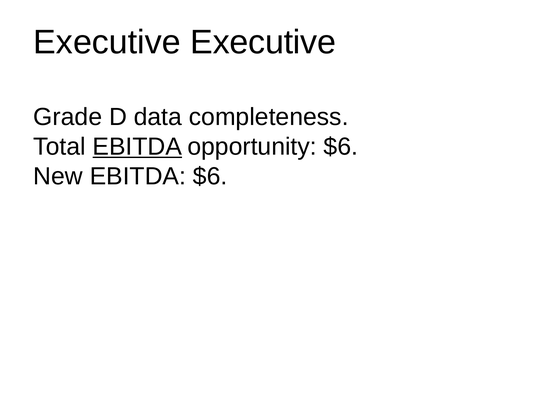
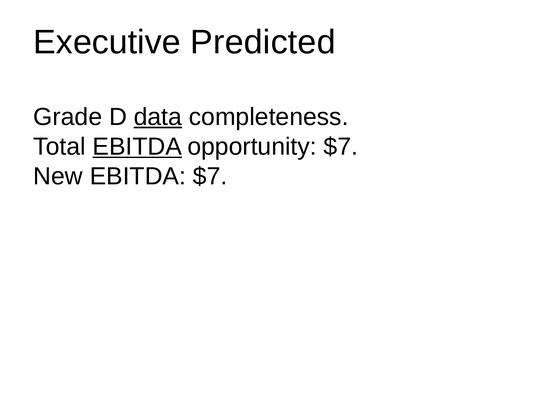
Executive Executive: Executive -> Predicted
data underline: none -> present
opportunity $6: $6 -> $7
EBITDA $6: $6 -> $7
